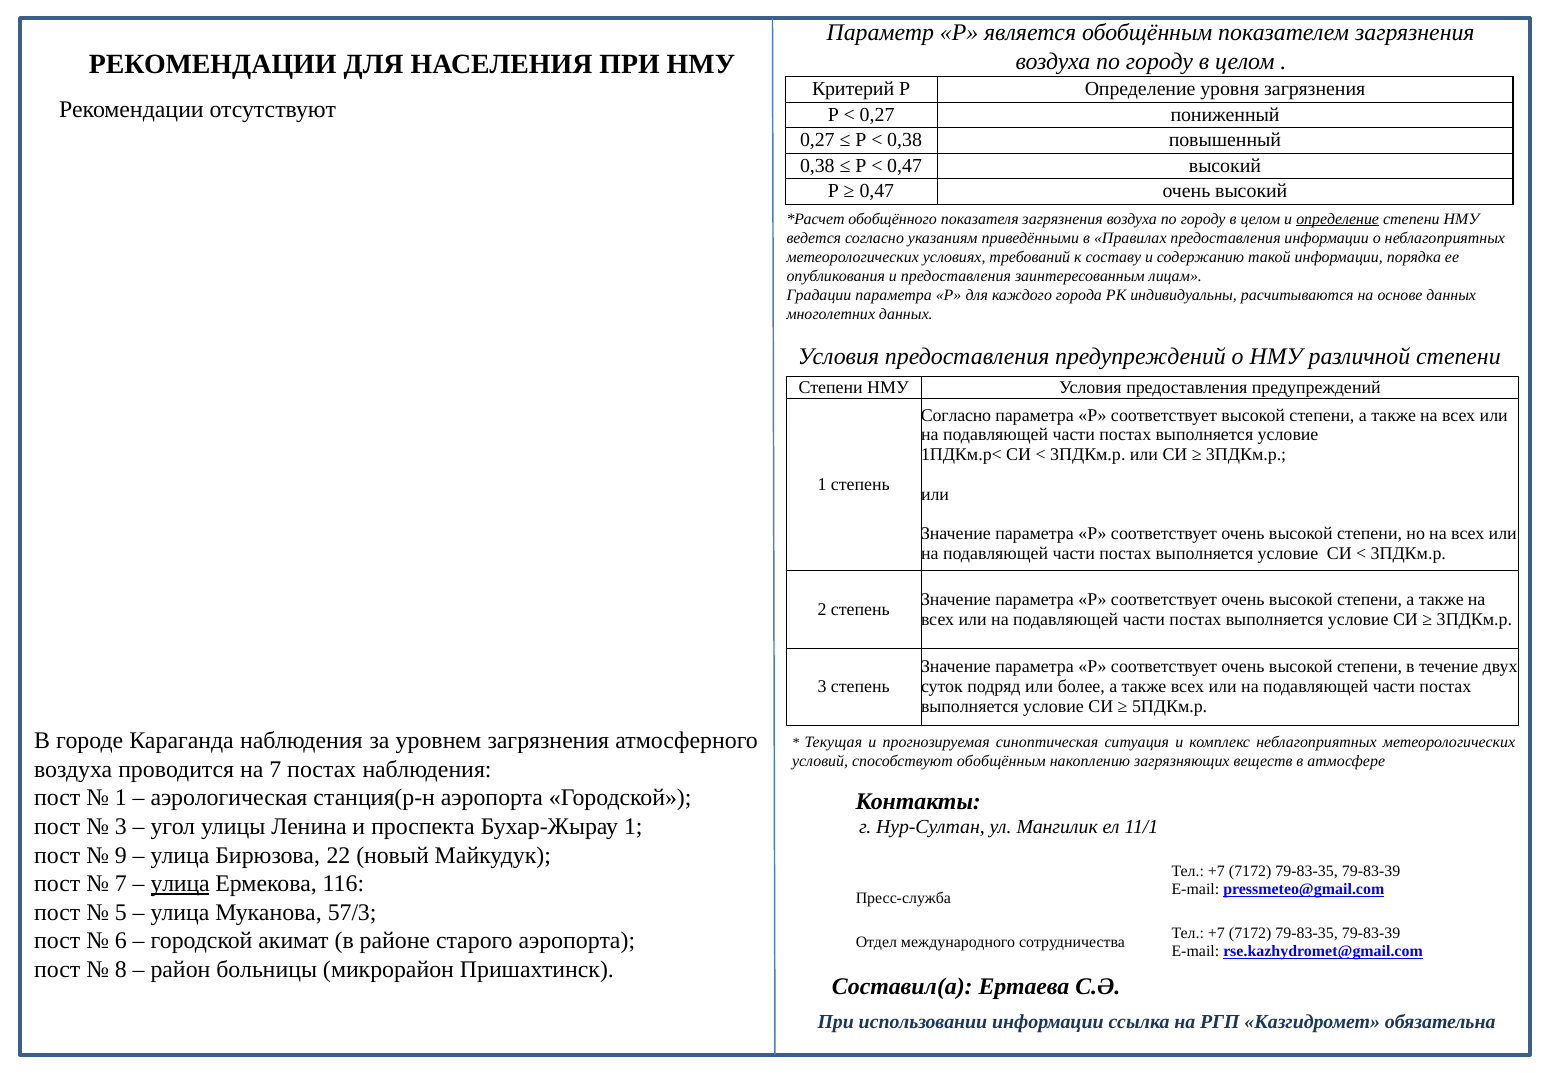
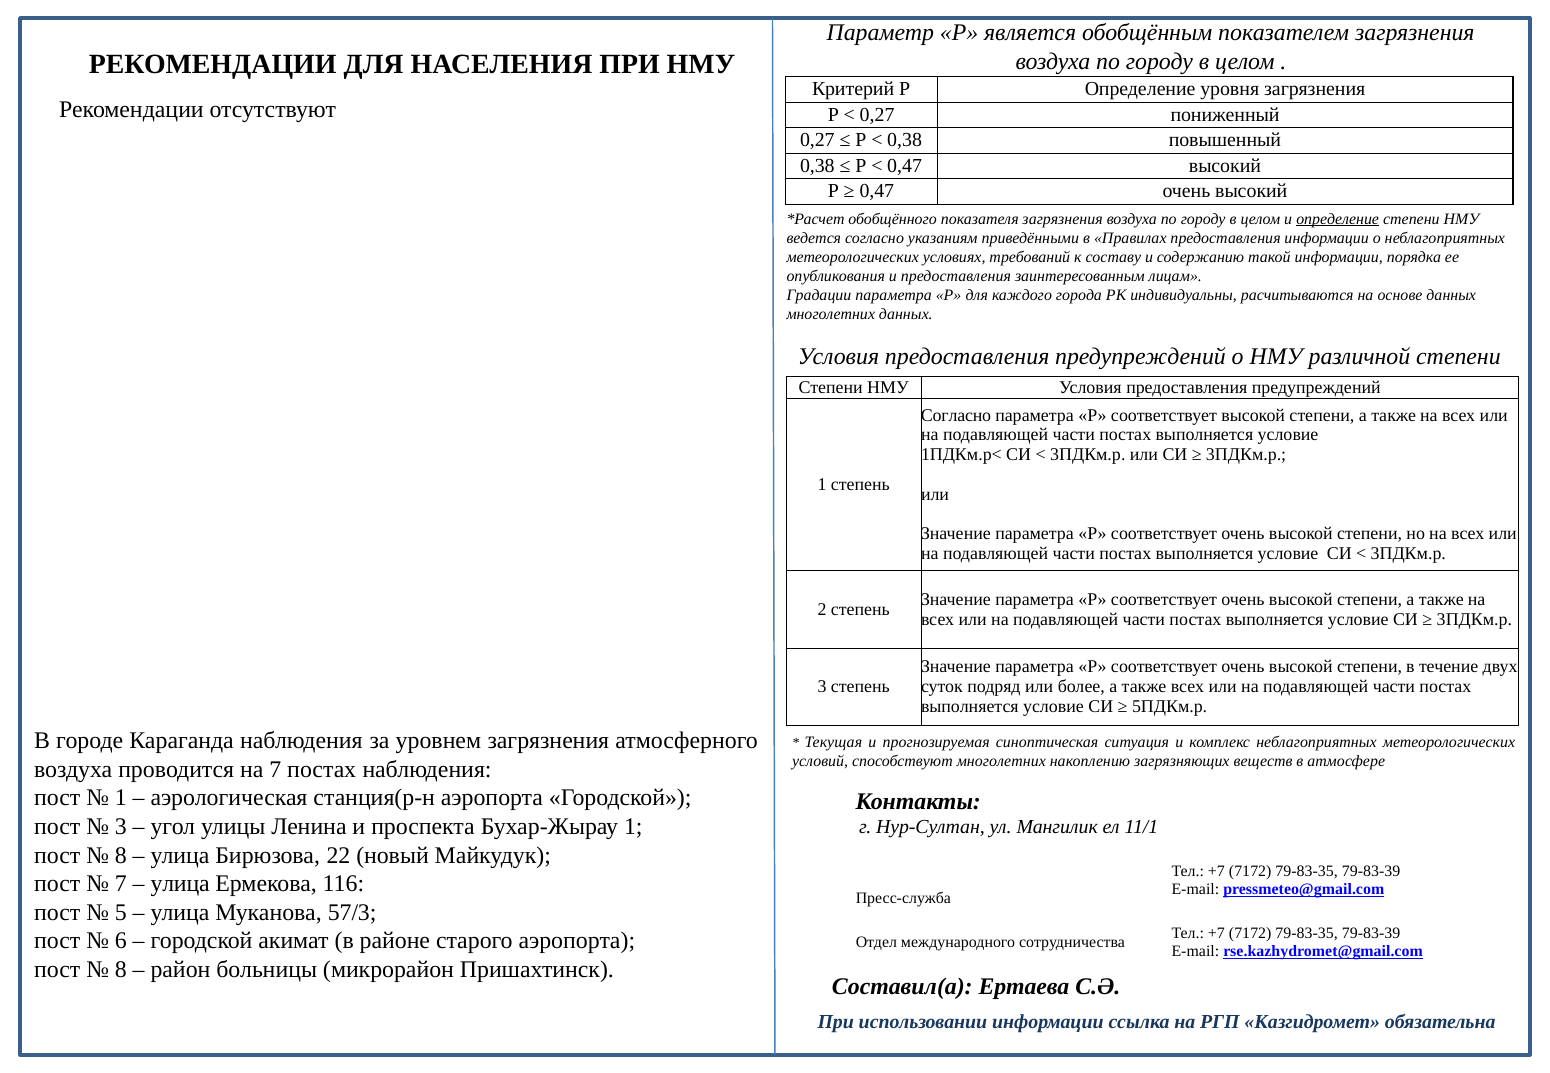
способствуют обобщённым: обобщённым -> многолетних
9 at (121, 855): 9 -> 8
улица at (180, 884) underline: present -> none
